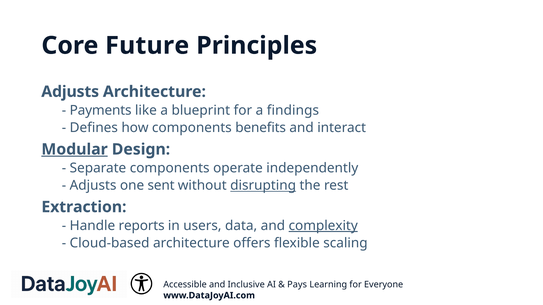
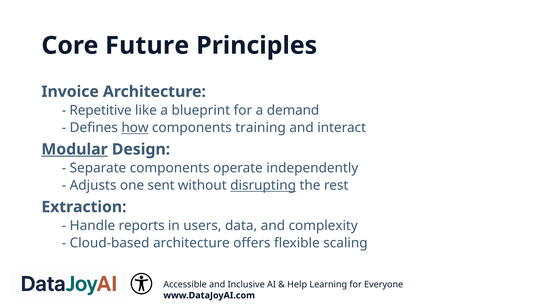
Adjusts at (70, 92): Adjusts -> Invoice
Payments: Payments -> Repetitive
findings: findings -> demand
how underline: none -> present
benefits: benefits -> training
complexity underline: present -> none
Pays: Pays -> Help
